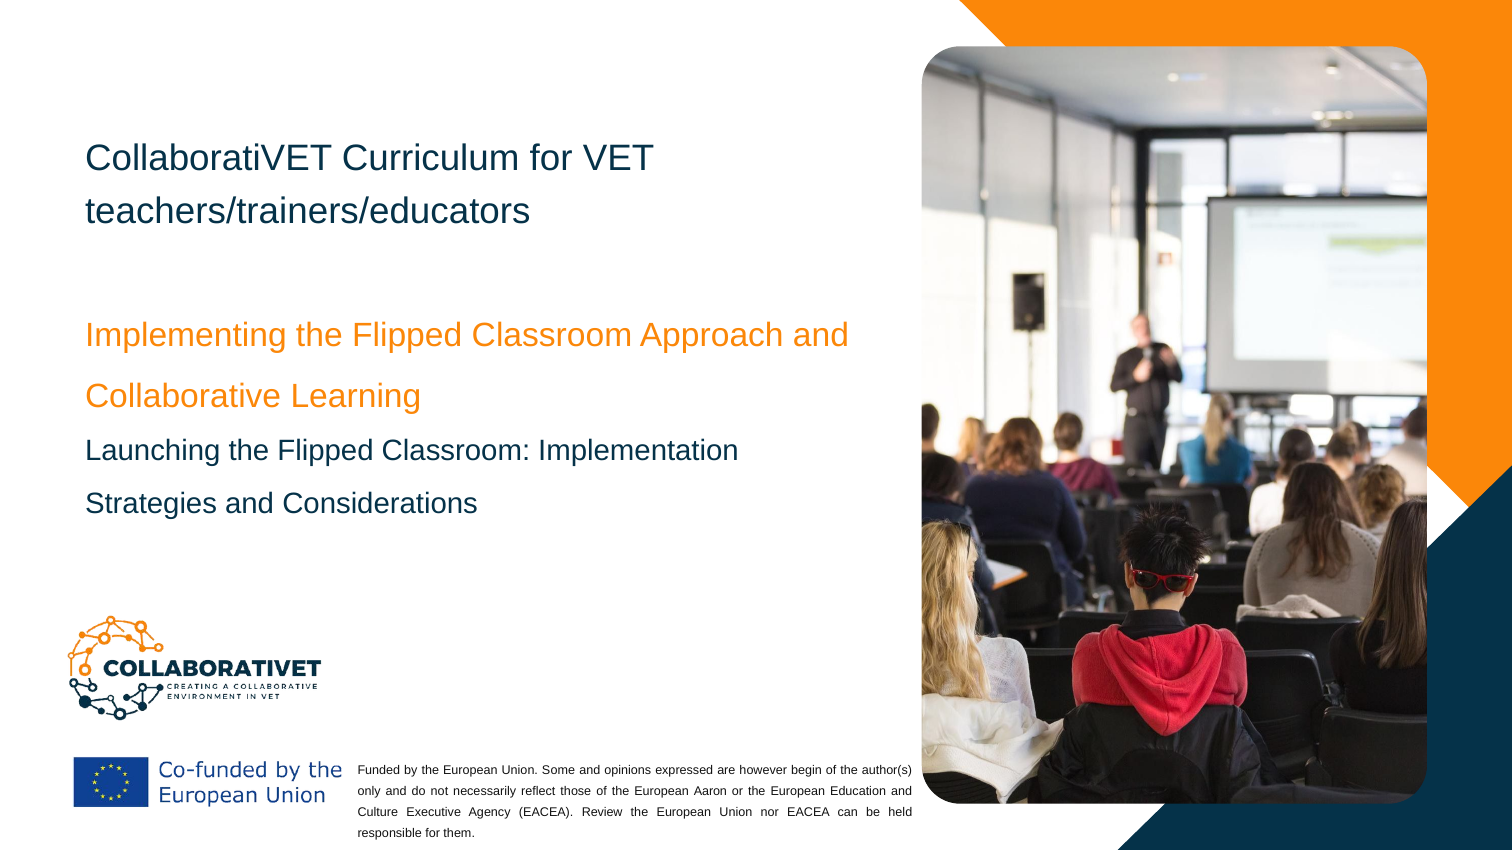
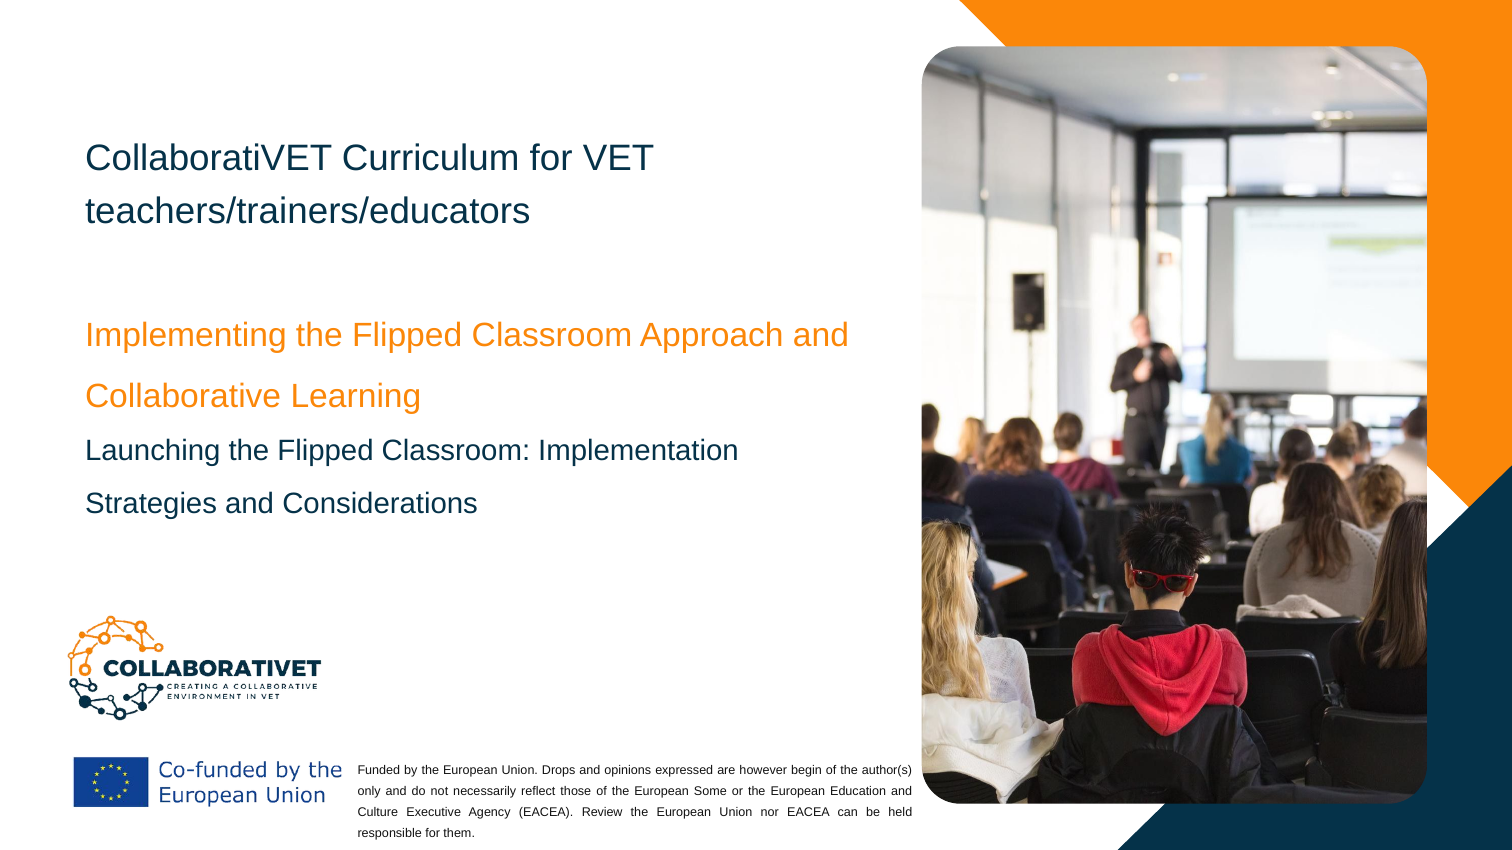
Some: Some -> Drops
Aaron: Aaron -> Some
